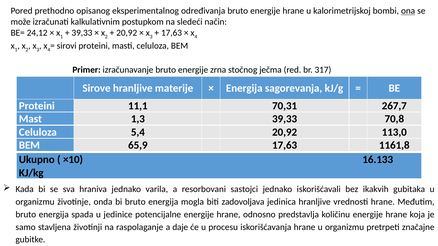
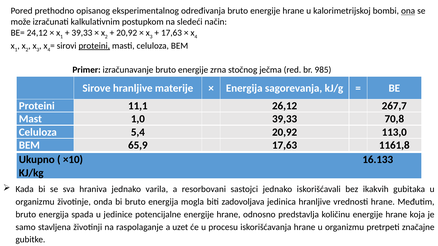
proteini at (94, 46) underline: none -> present
317: 317 -> 985
70,31: 70,31 -> 26,12
1,3: 1,3 -> 1,0
daje: daje -> uzet
